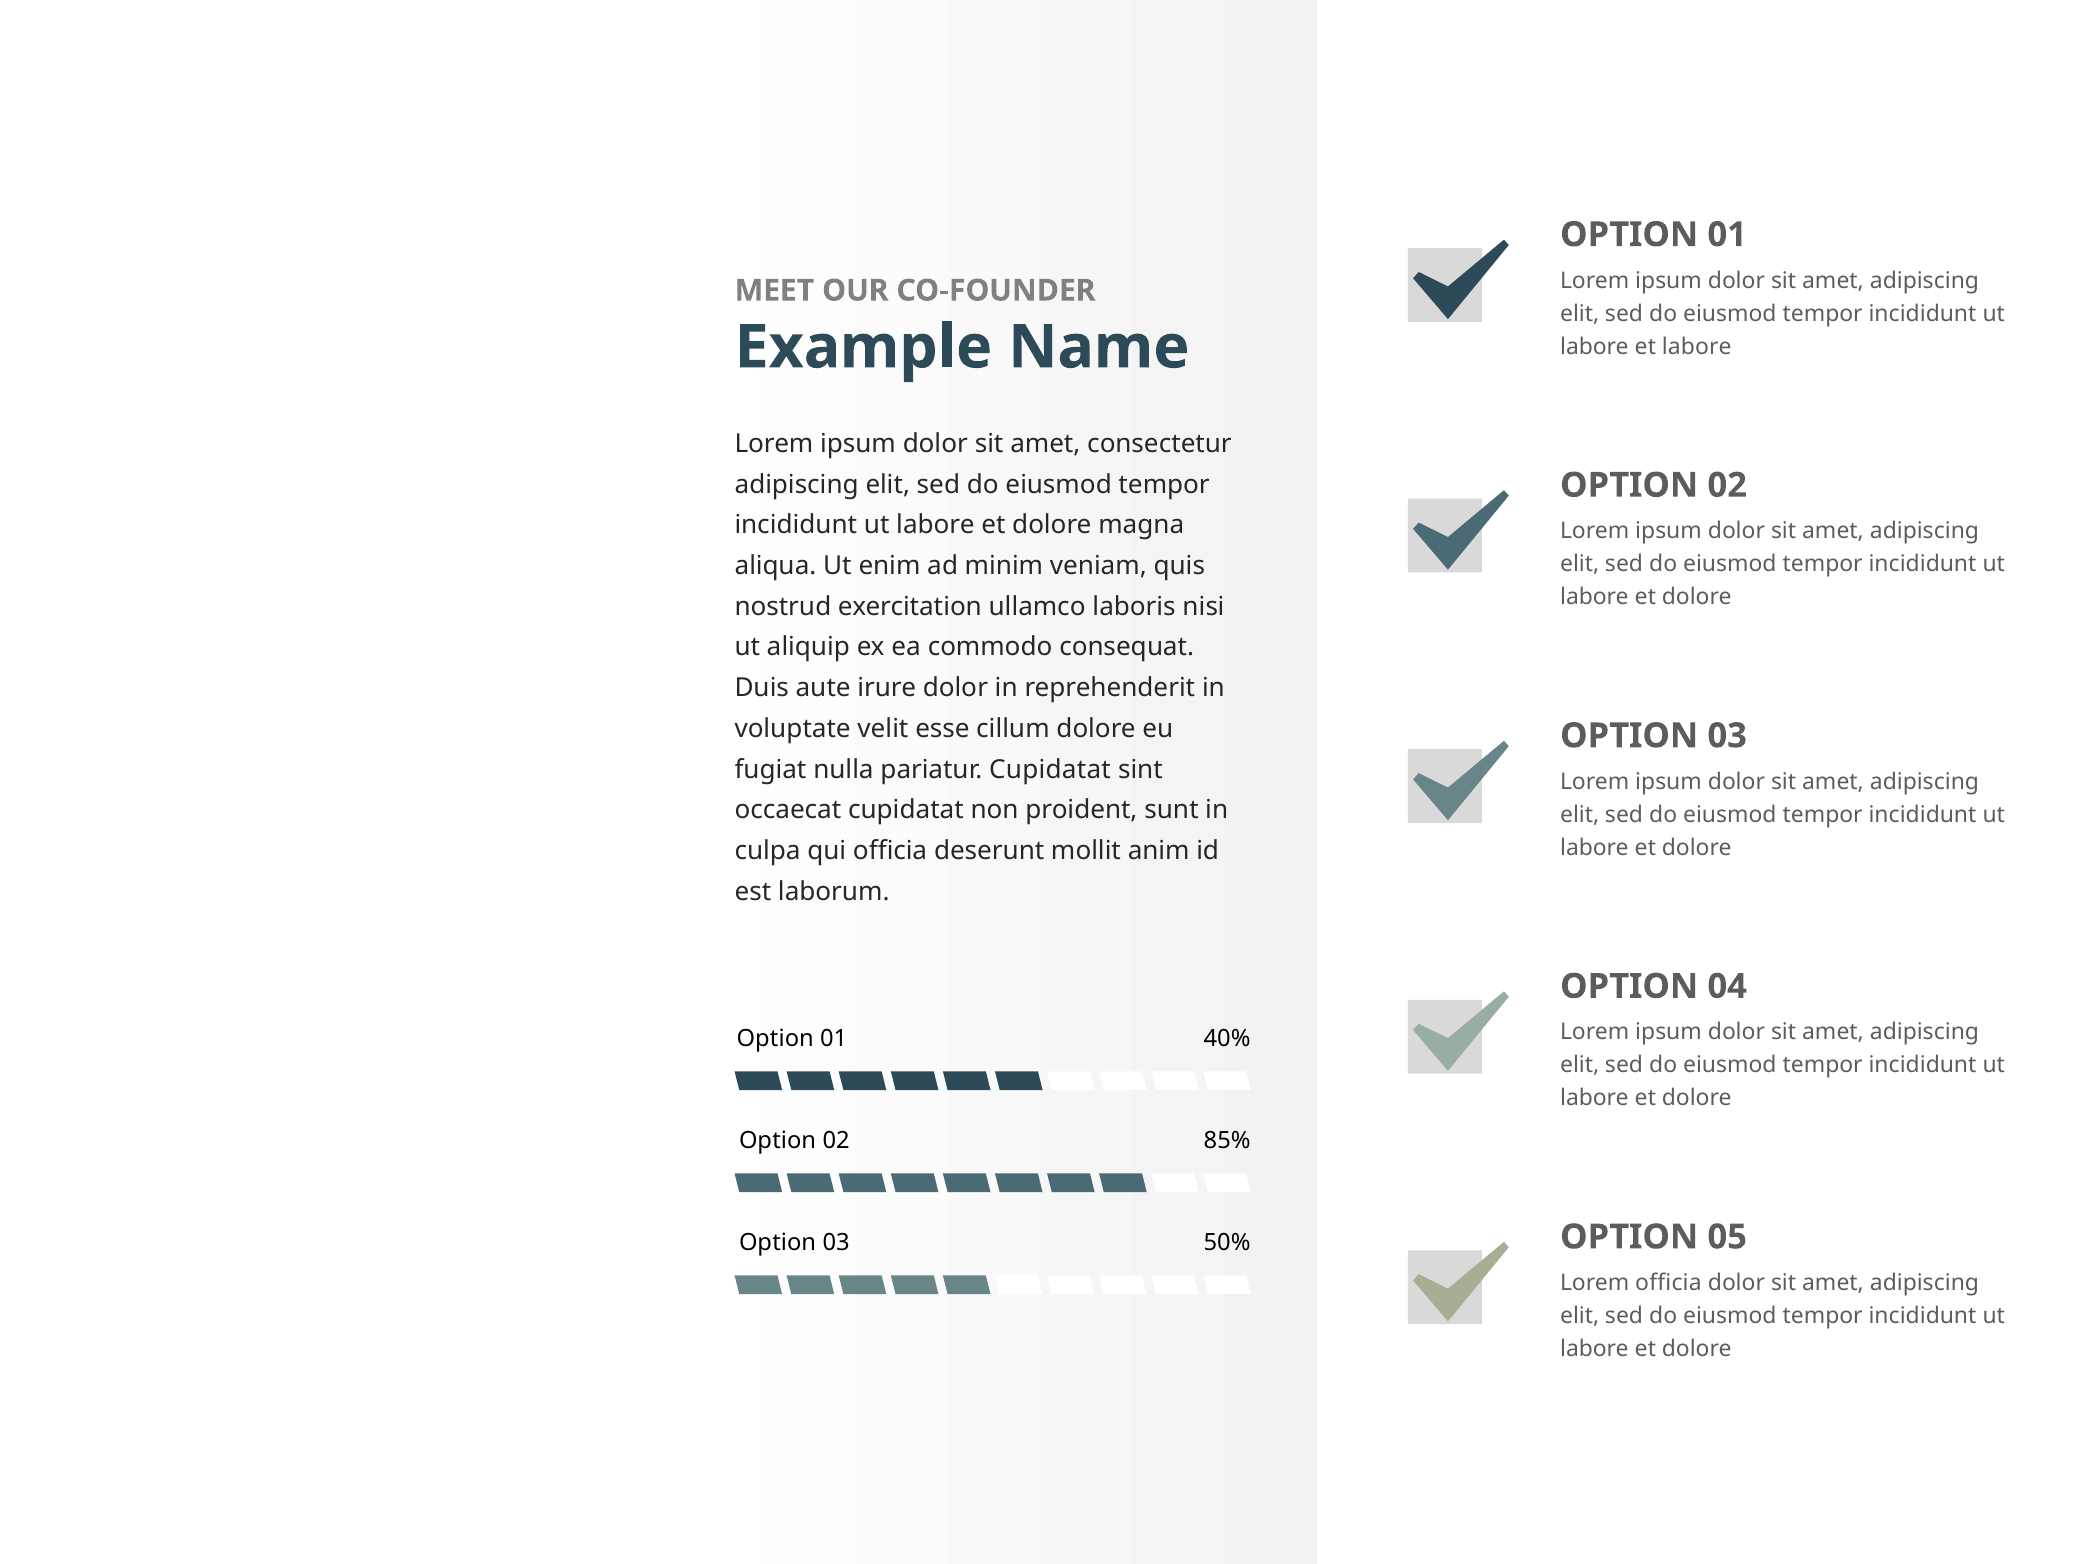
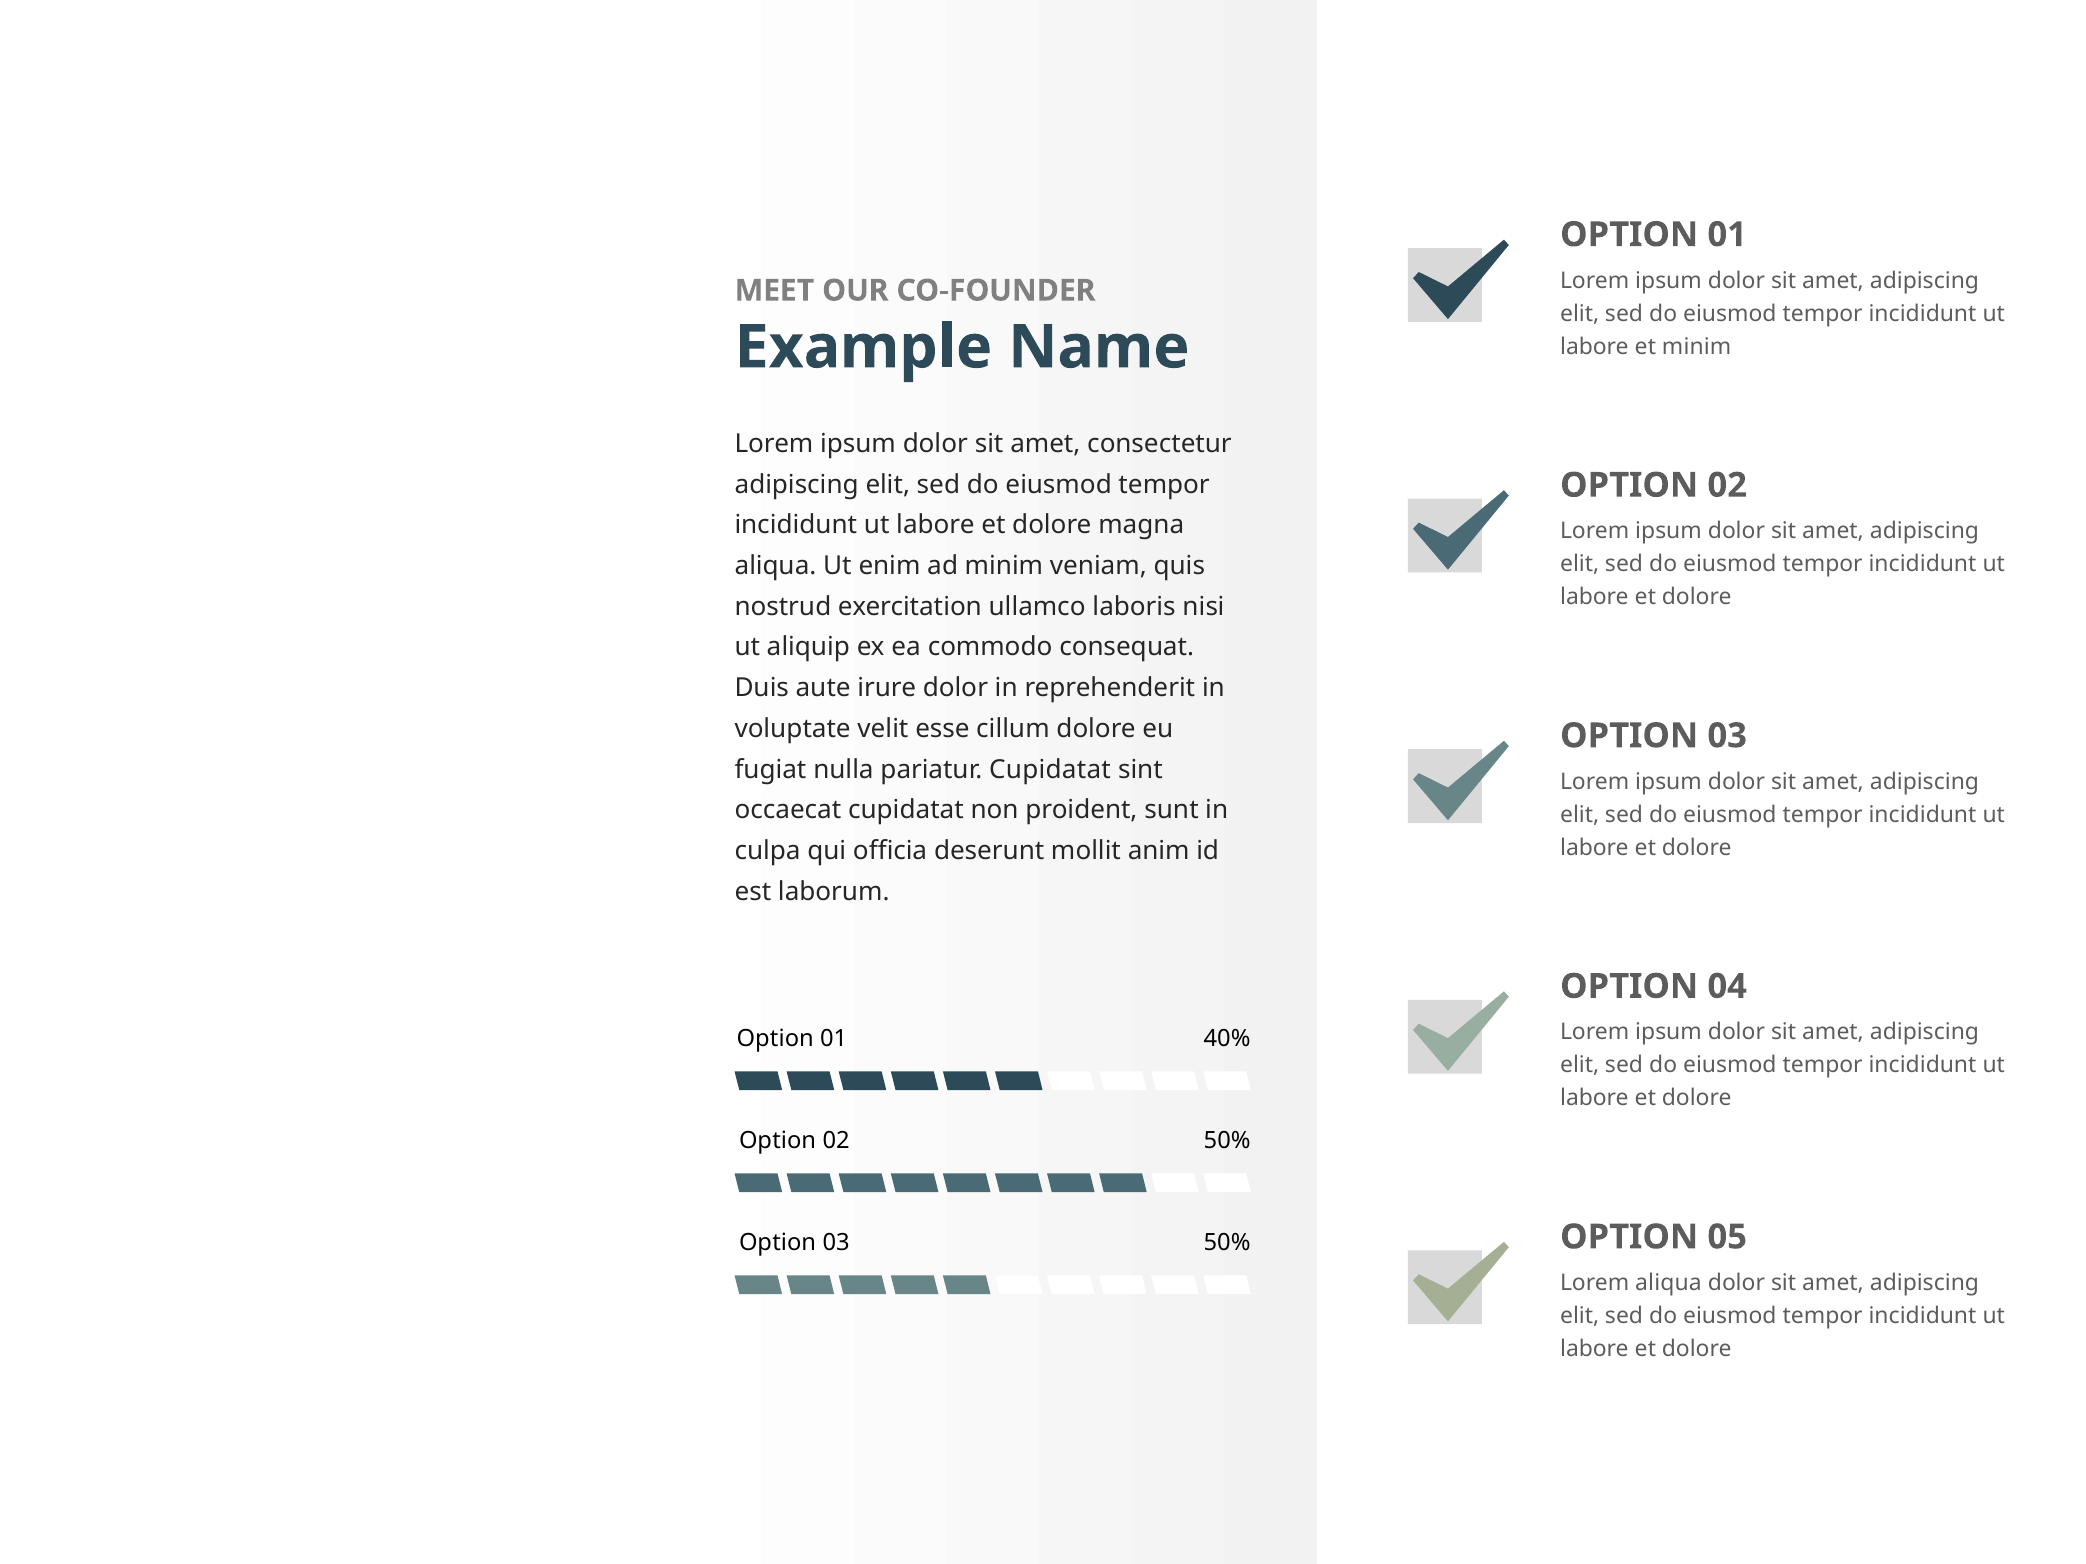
et labore: labore -> minim
85% at (1227, 1141): 85% -> 50%
Lorem officia: officia -> aliqua
